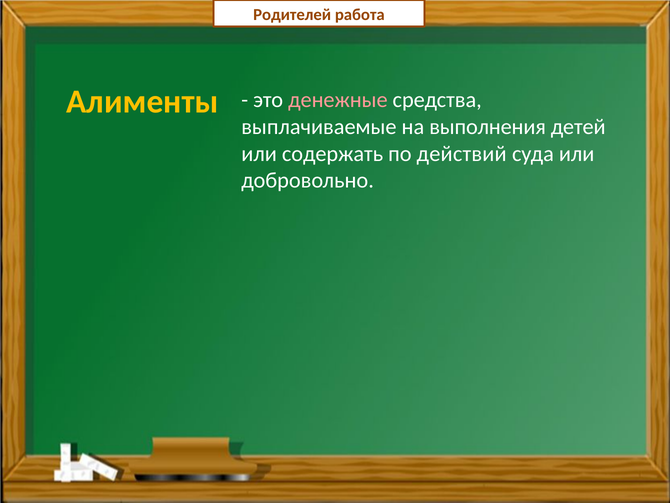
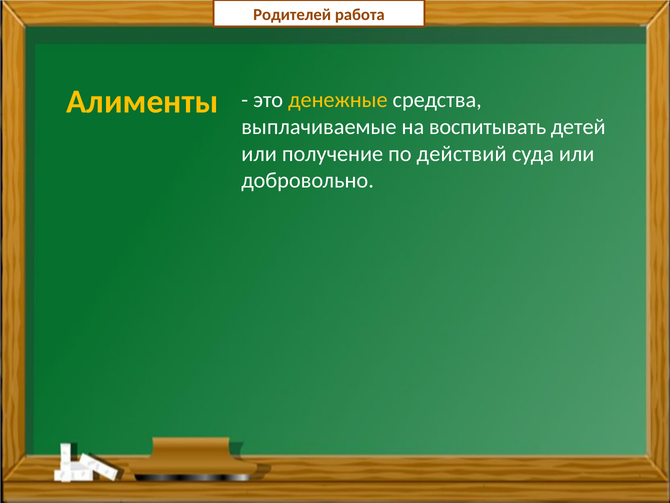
денежные colour: pink -> yellow
выполнения: выполнения -> воспитывать
содержать: содержать -> получение
